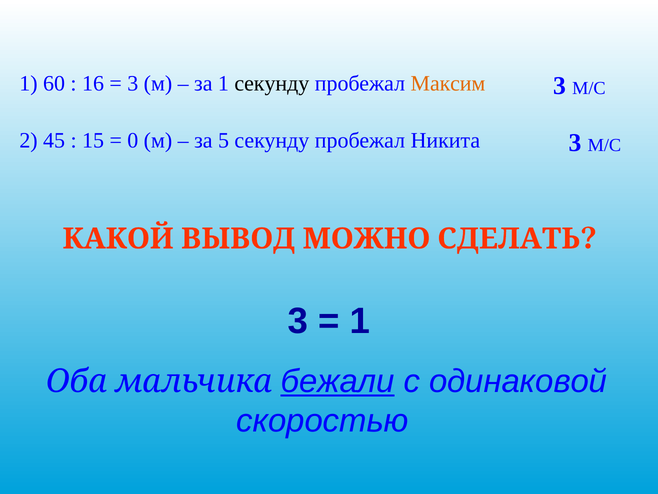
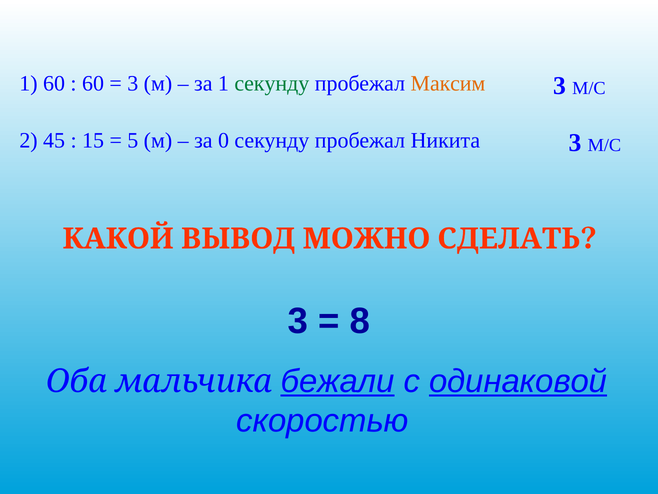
16 at (93, 83): 16 -> 60
секунду at (272, 83) colour: black -> green
0: 0 -> 5
5: 5 -> 0
1 at (360, 321): 1 -> 8
одинаковой underline: none -> present
